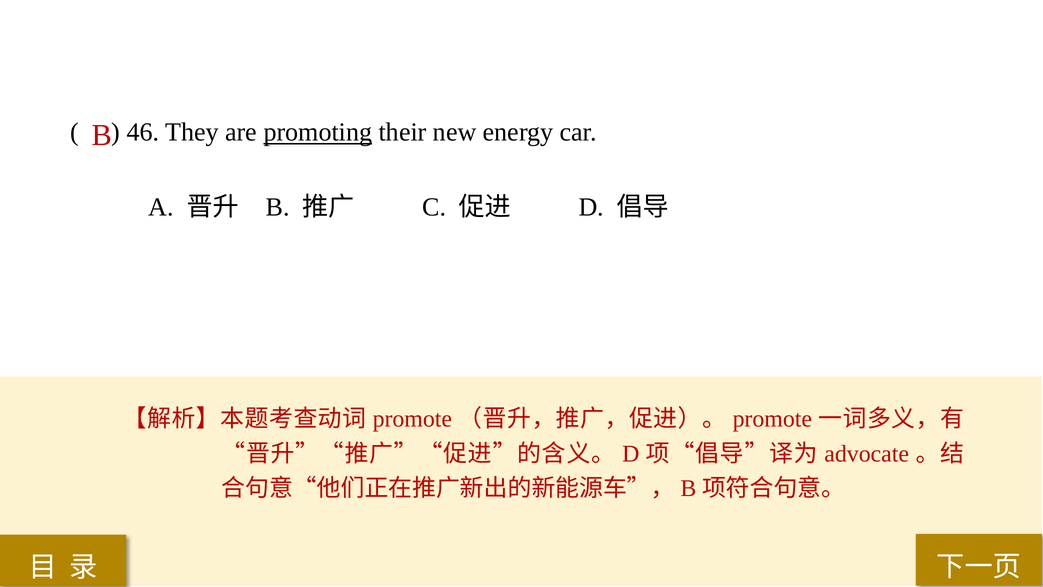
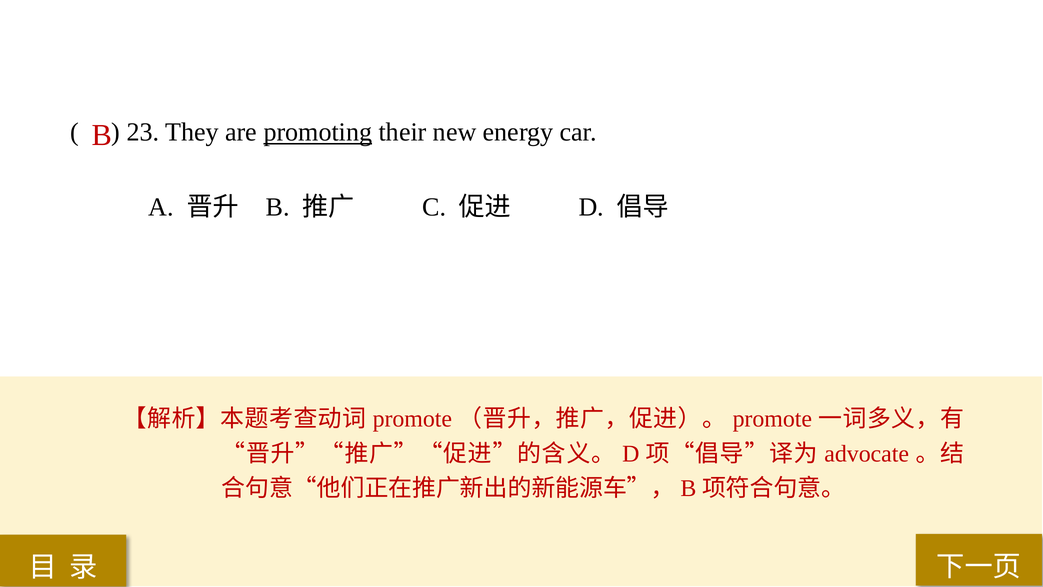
46: 46 -> 23
